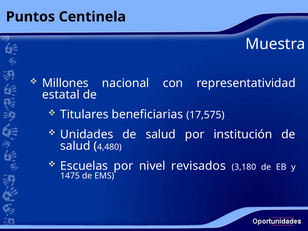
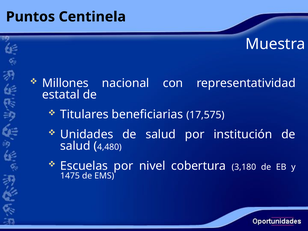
revisados: revisados -> cobertura
